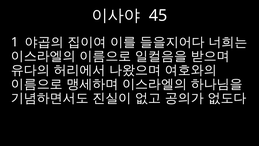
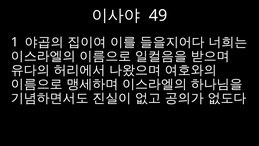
45: 45 -> 49
